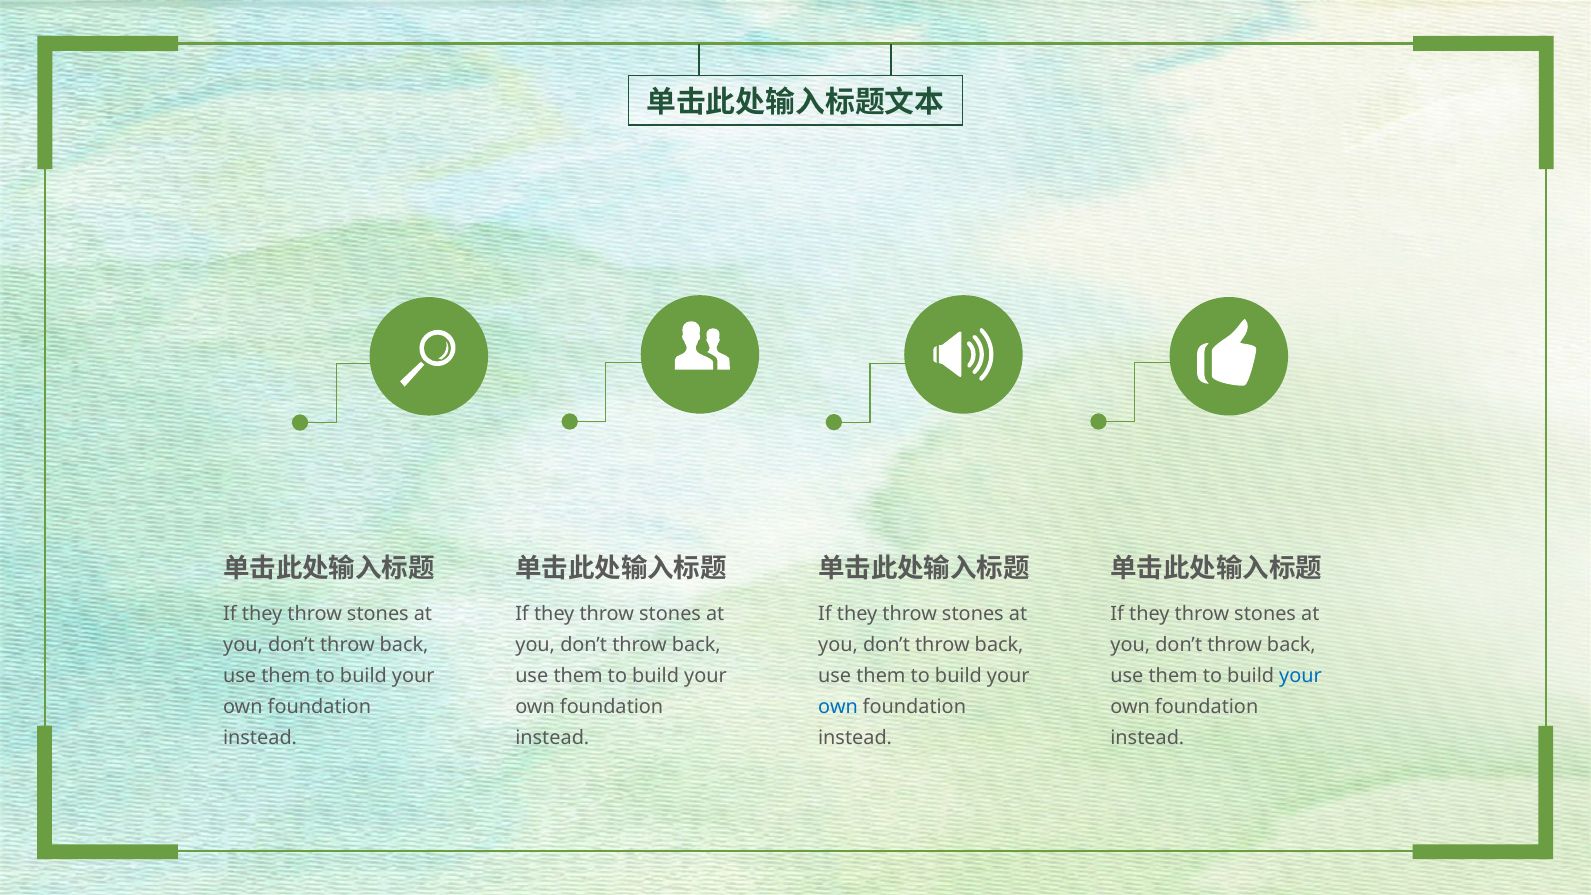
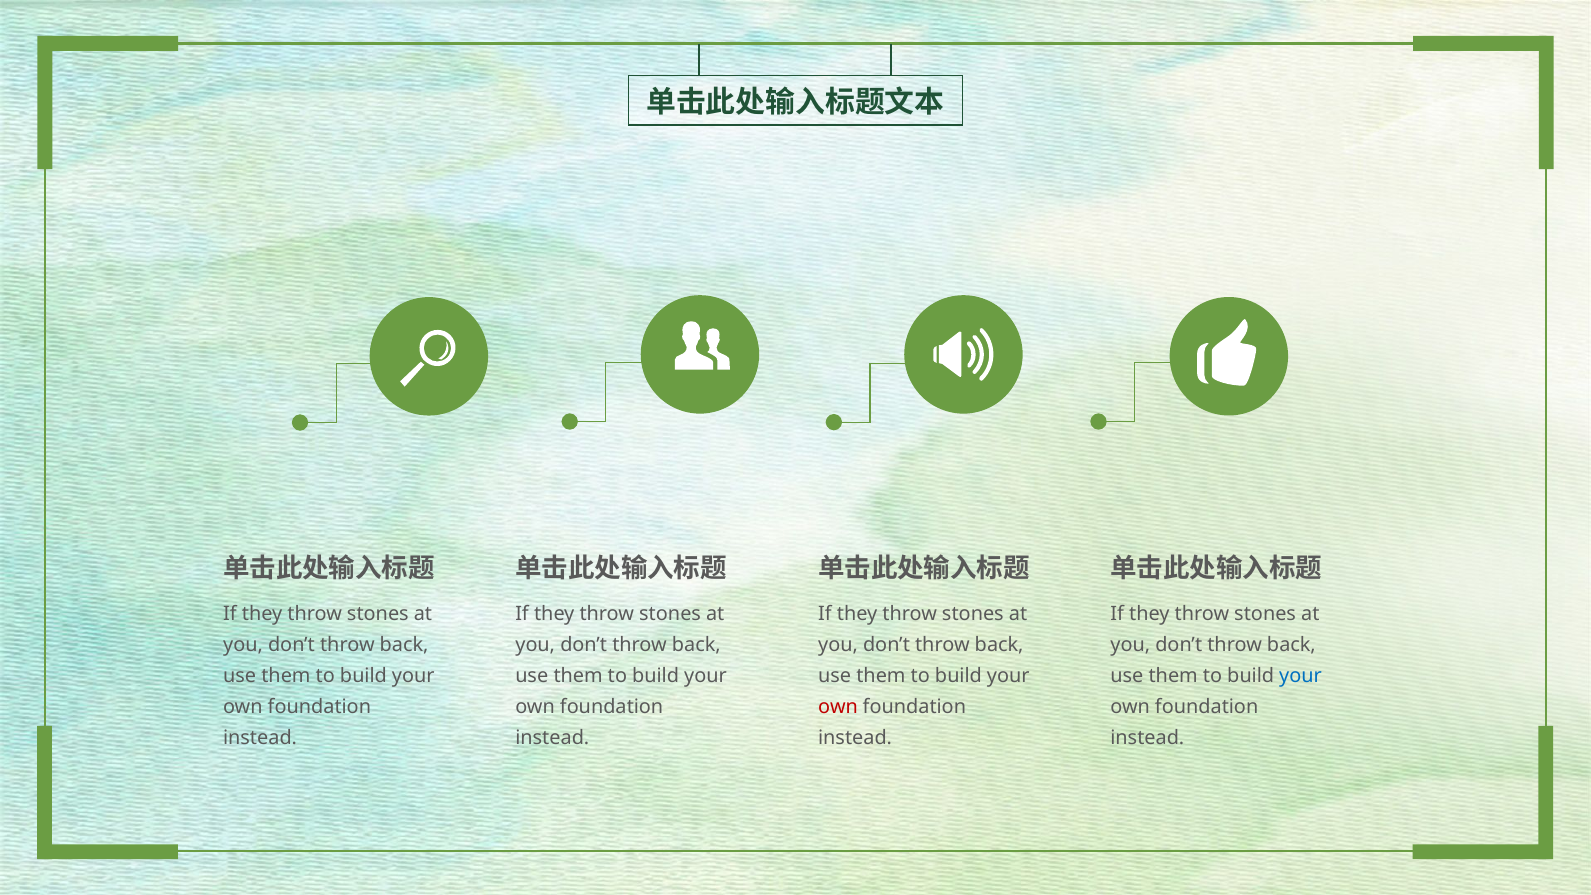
own at (838, 706) colour: blue -> red
